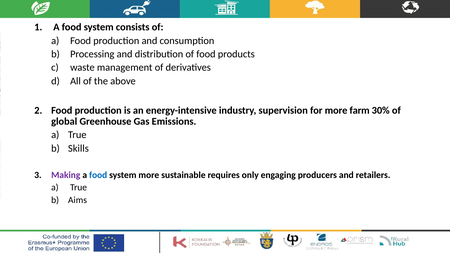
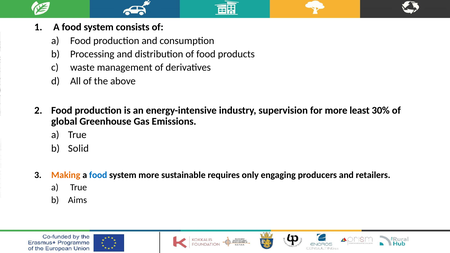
farm: farm -> least
Skills: Skills -> Solid
Making colour: purple -> orange
